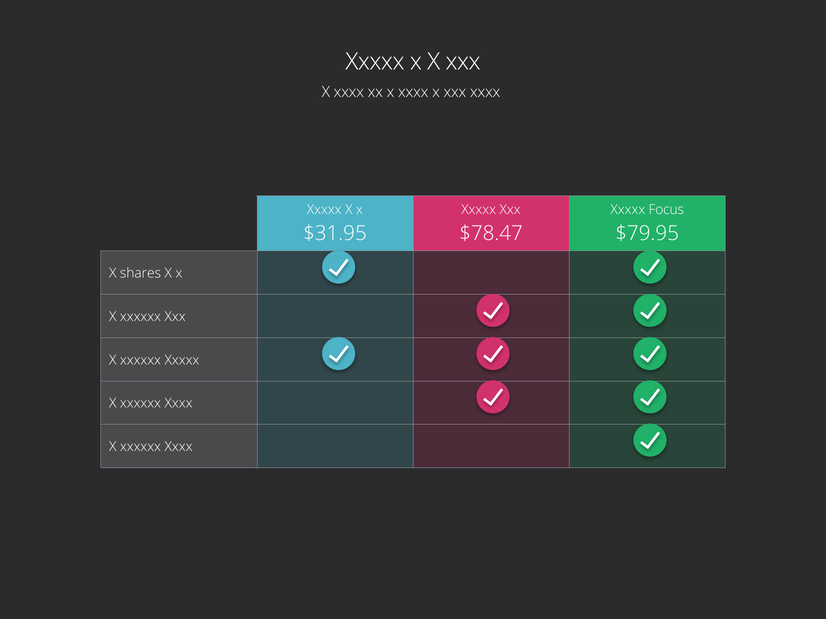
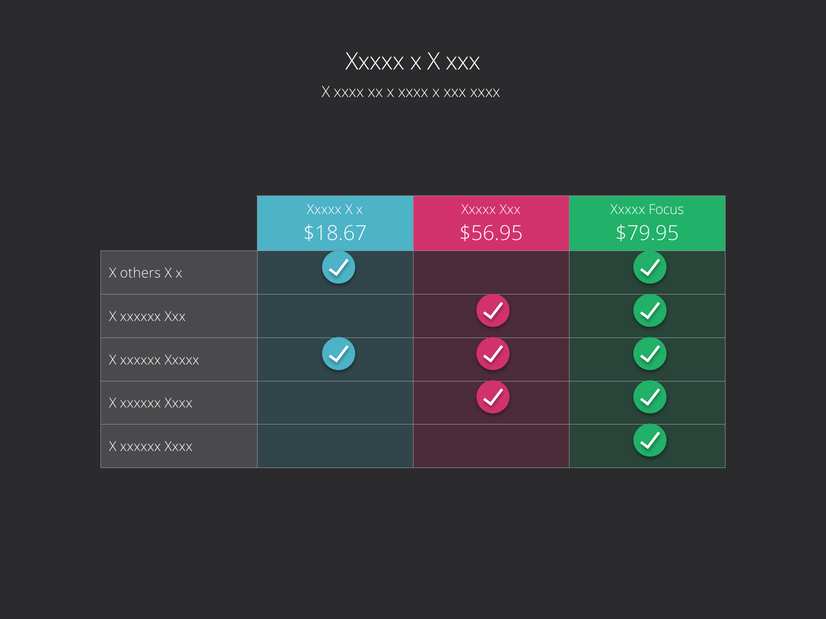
$31.95: $31.95 -> $18.67
$78.47: $78.47 -> $56.95
shares: shares -> others
